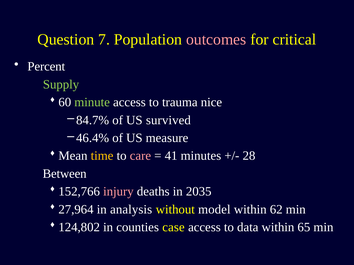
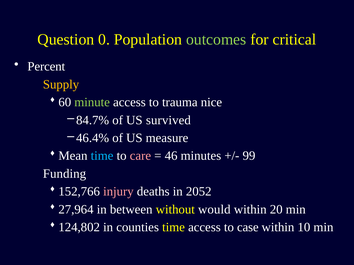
7: 7 -> 0
outcomes colour: pink -> light green
Supply colour: light green -> yellow
time at (102, 156) colour: yellow -> light blue
41: 41 -> 46
28: 28 -> 99
Between: Between -> Funding
2035: 2035 -> 2052
analysis: analysis -> between
model: model -> would
62: 62 -> 20
counties case: case -> time
data: data -> case
65: 65 -> 10
